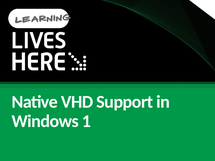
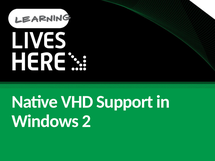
1: 1 -> 2
